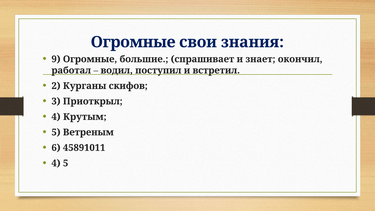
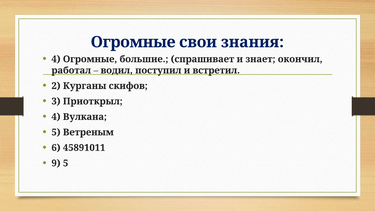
9 at (56, 59): 9 -> 4
Крутым: Крутым -> Вулкана
4 at (56, 163): 4 -> 9
